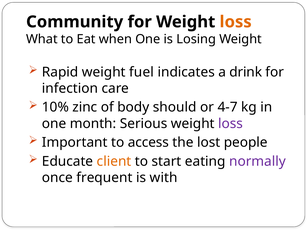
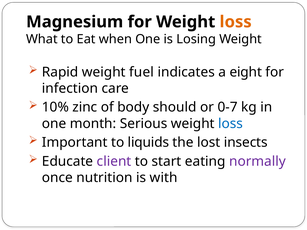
Community: Community -> Magnesium
drink: drink -> eight
4-7: 4-7 -> 0-7
loss at (231, 124) colour: purple -> blue
access: access -> liquids
people: people -> insects
client colour: orange -> purple
frequent: frequent -> nutrition
